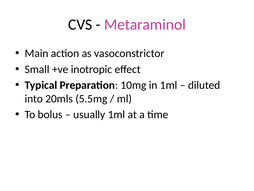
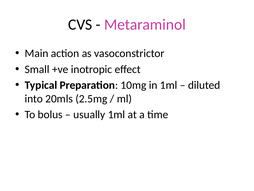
5.5mg: 5.5mg -> 2.5mg
